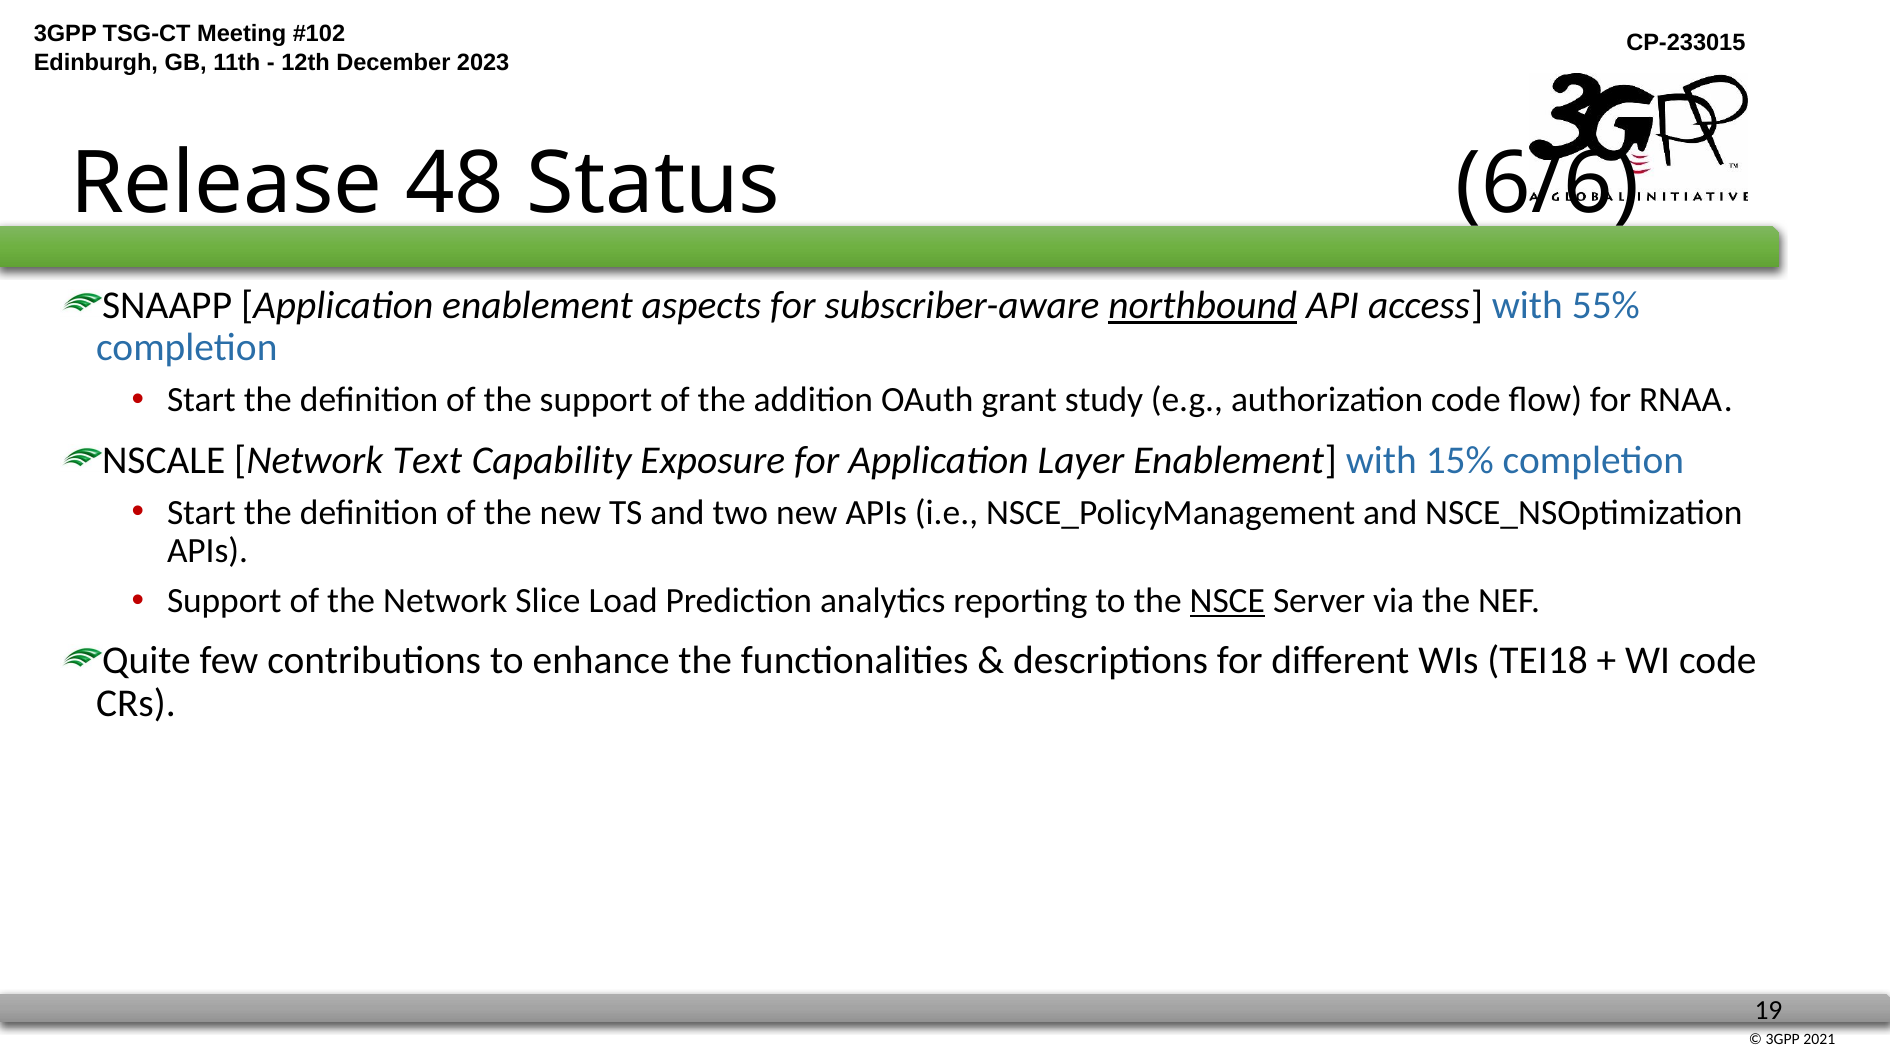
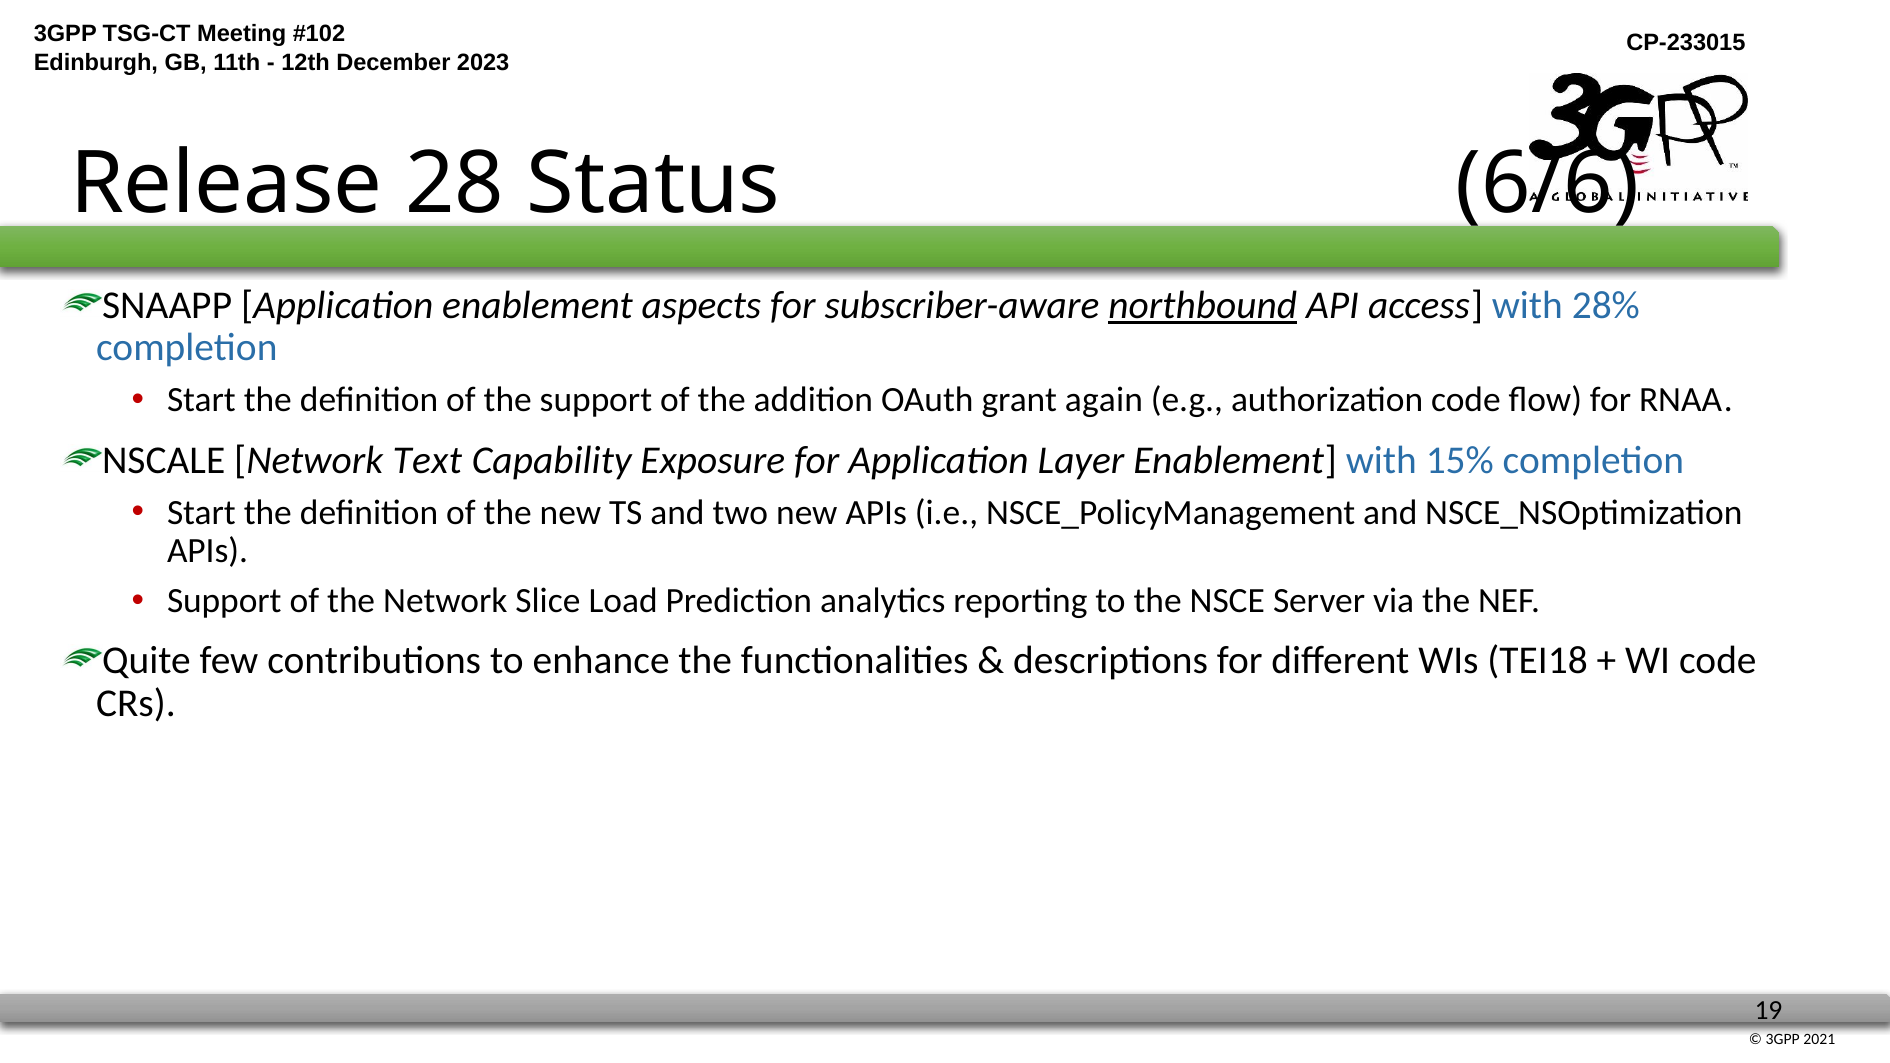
48: 48 -> 28
55%: 55% -> 28%
study: study -> again
NSCE underline: present -> none
